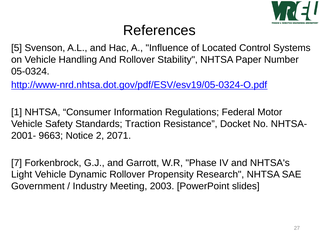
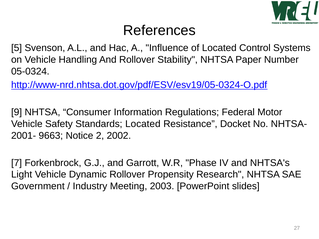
1: 1 -> 9
Standards Traction: Traction -> Located
2071: 2071 -> 2002
